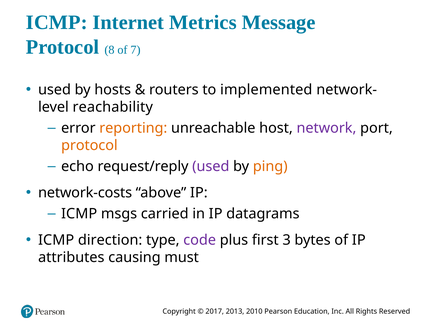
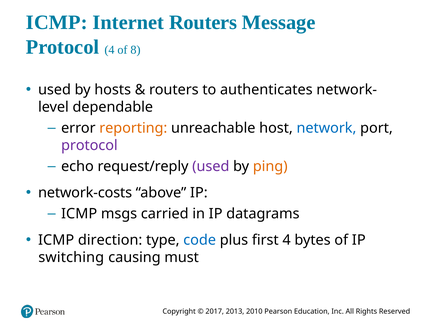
Internet Metrics: Metrics -> Routers
Protocol 8: 8 -> 4
7: 7 -> 8
implemented: implemented -> authenticates
reachability: reachability -> dependable
network colour: purple -> blue
protocol at (89, 145) colour: orange -> purple
code colour: purple -> blue
first 3: 3 -> 4
attributes: attributes -> switching
